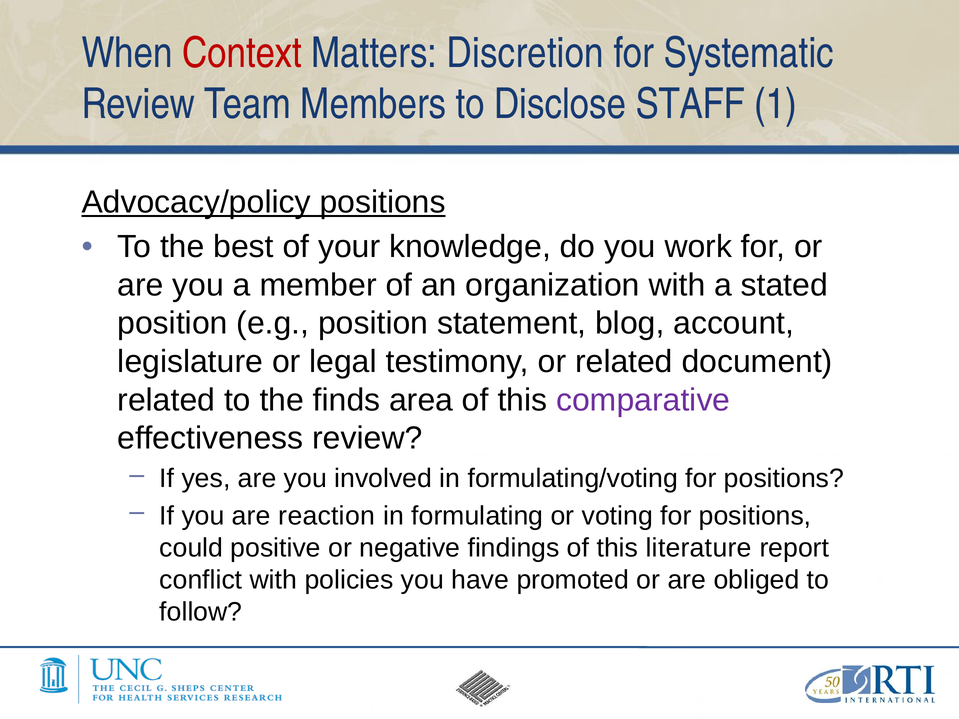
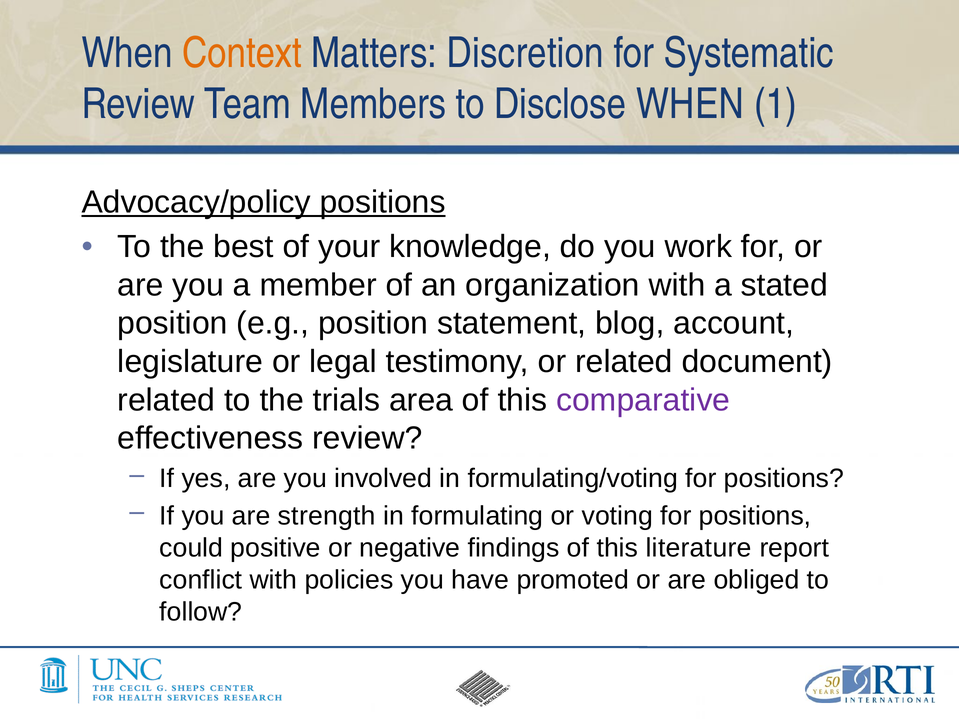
Context colour: red -> orange
Disclose STAFF: STAFF -> WHEN
finds: finds -> trials
reaction: reaction -> strength
